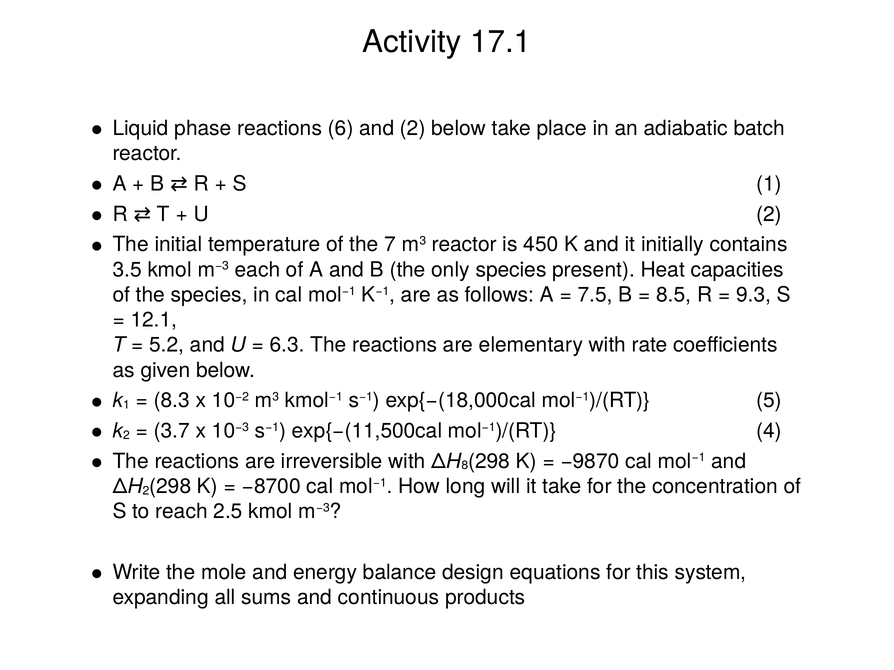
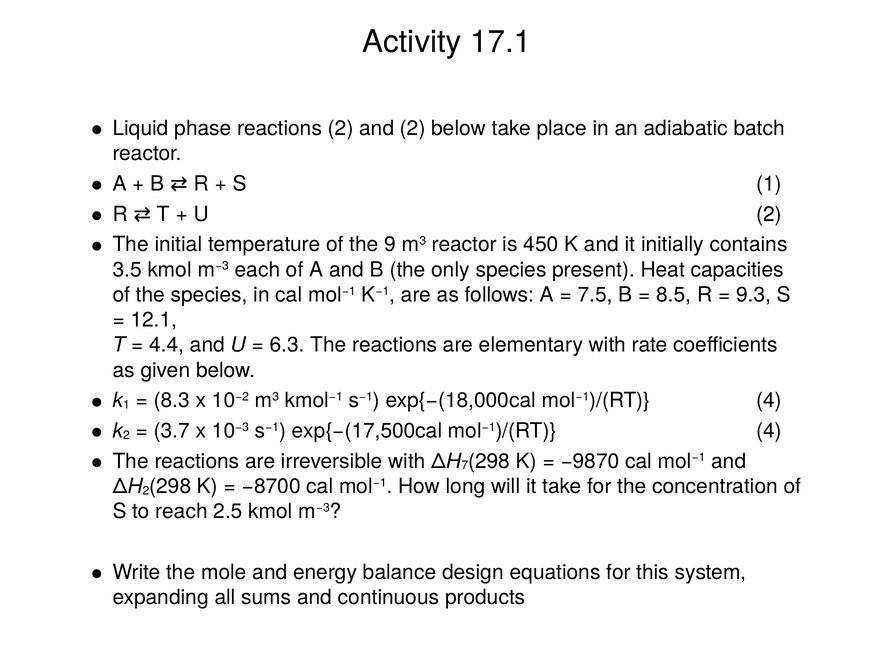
reactions 6: 6 -> 2
7: 7 -> 9
5.2: 5.2 -> 4.4
exp{−(18,000cal mol−1)/(RT 5: 5 -> 4
exp{−(11,500cal: exp{−(11,500cal -> exp{−(17,500cal
8: 8 -> 7
